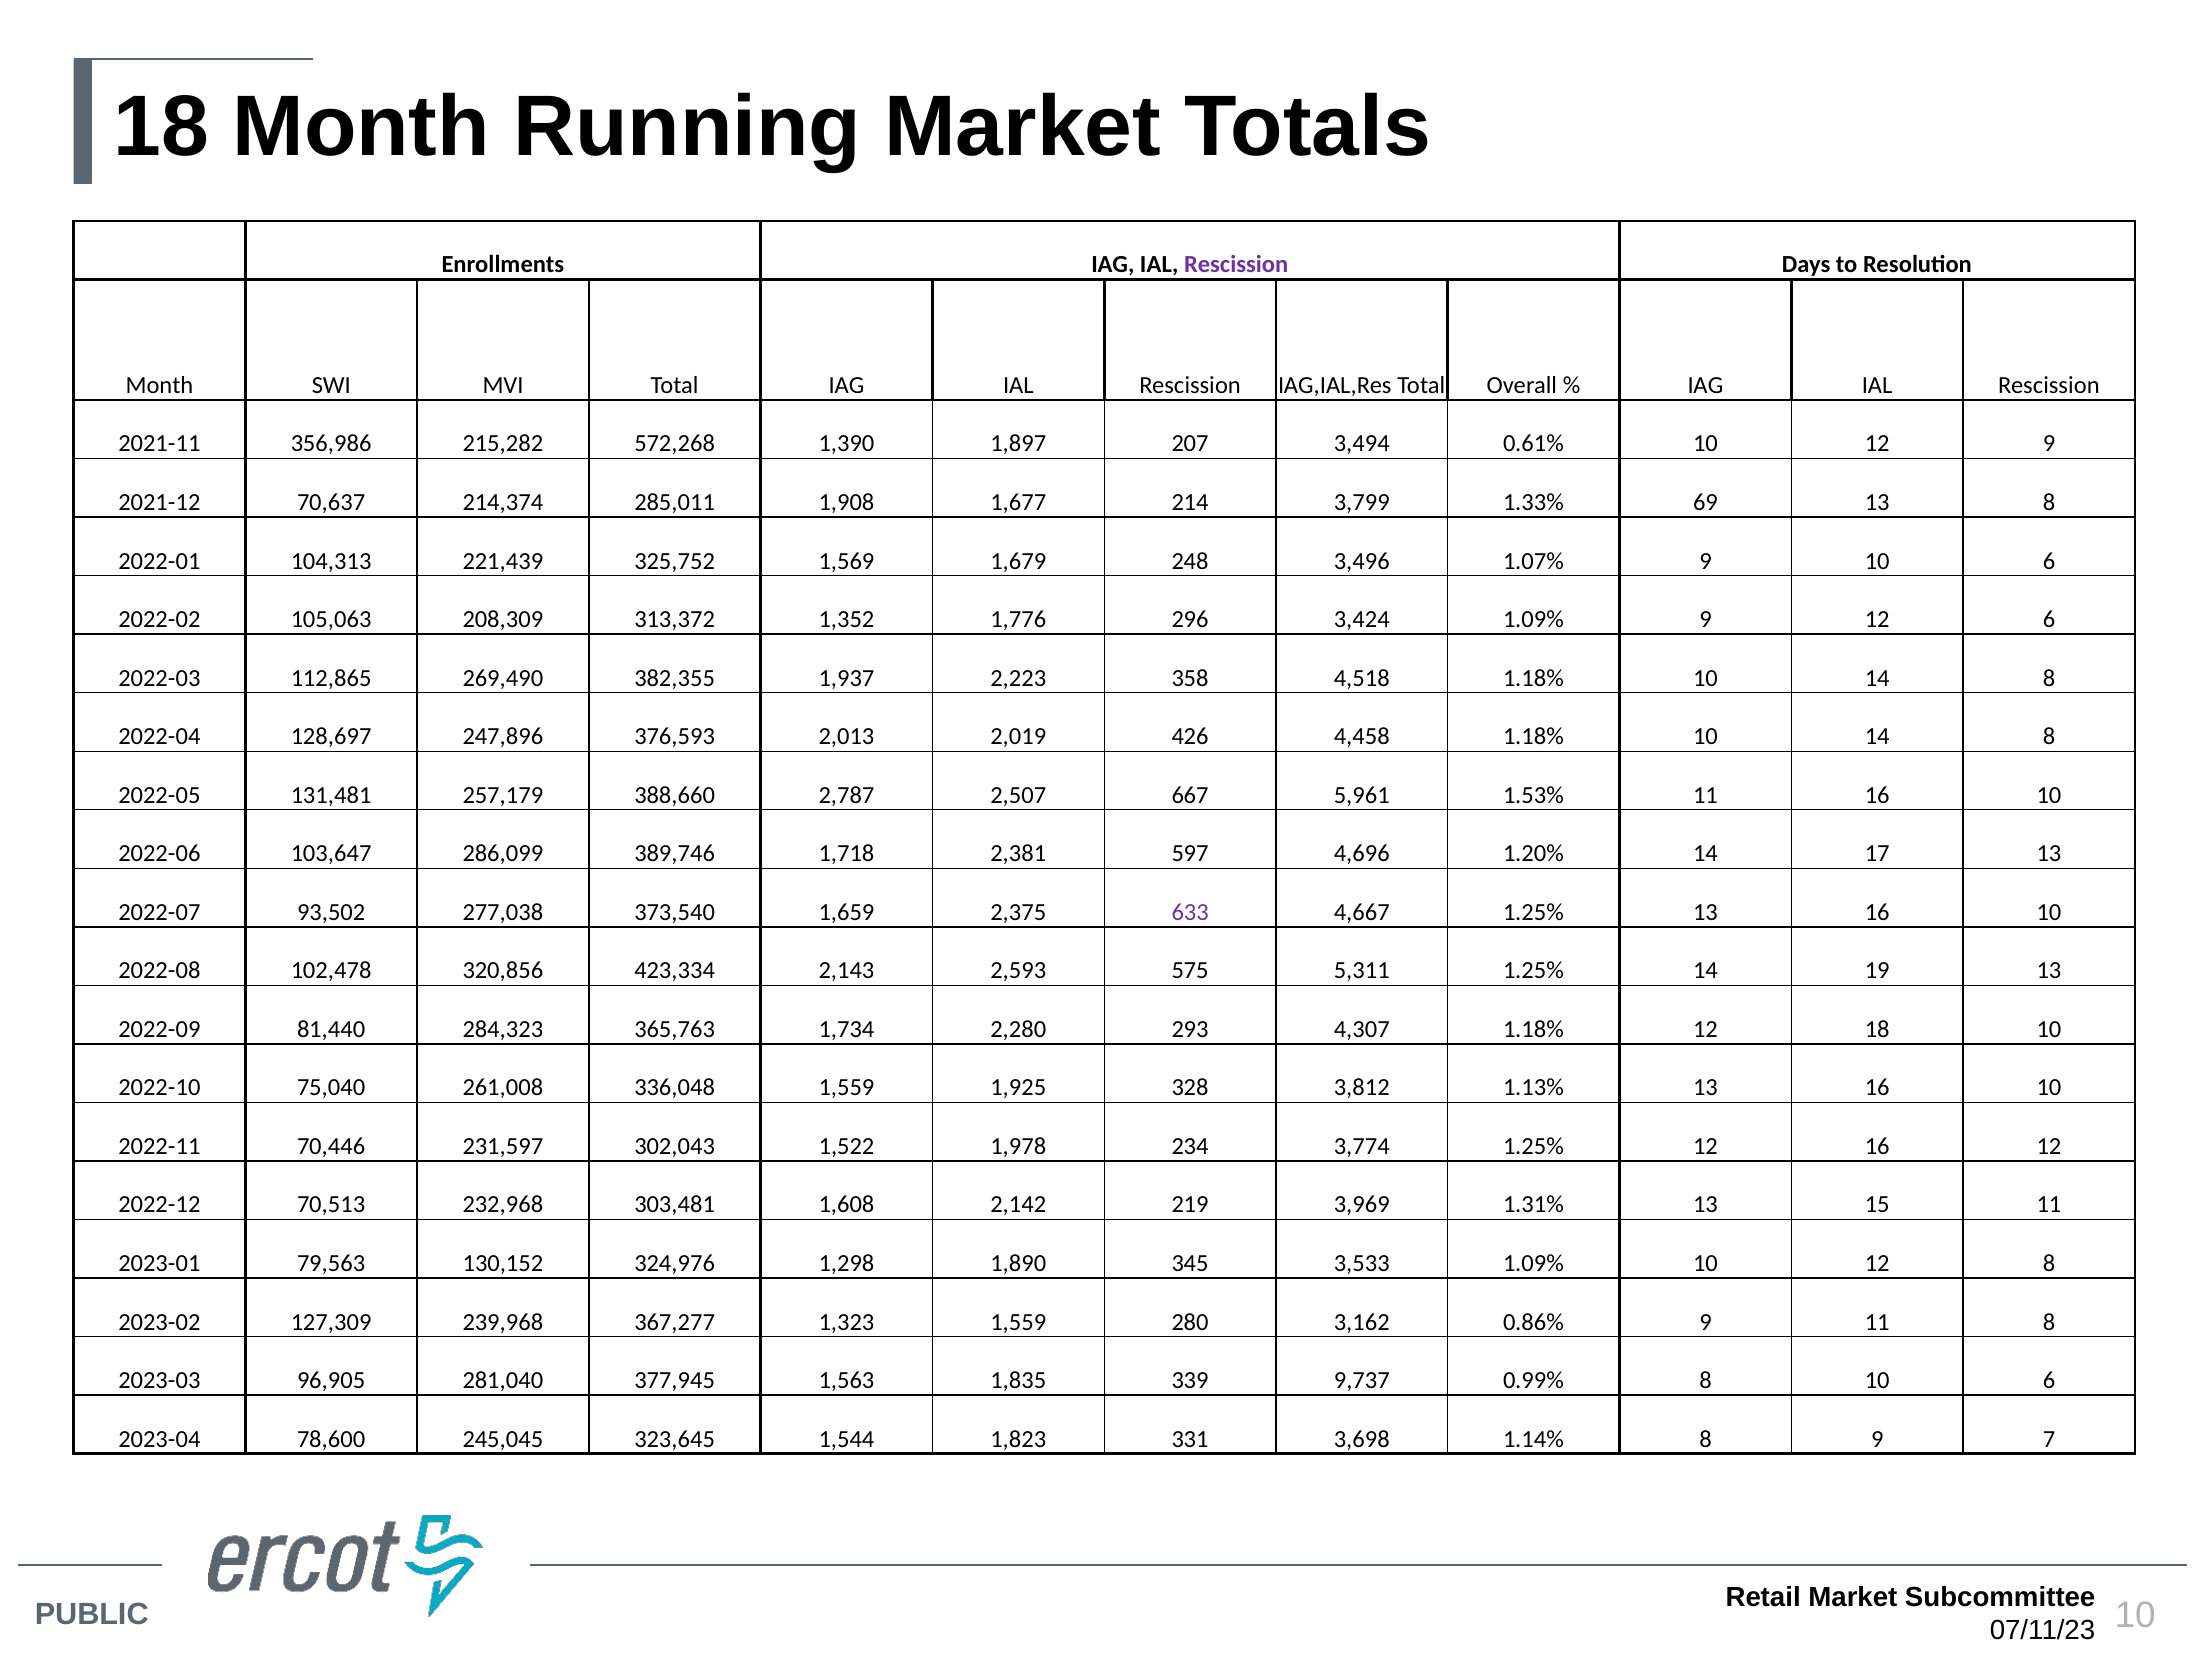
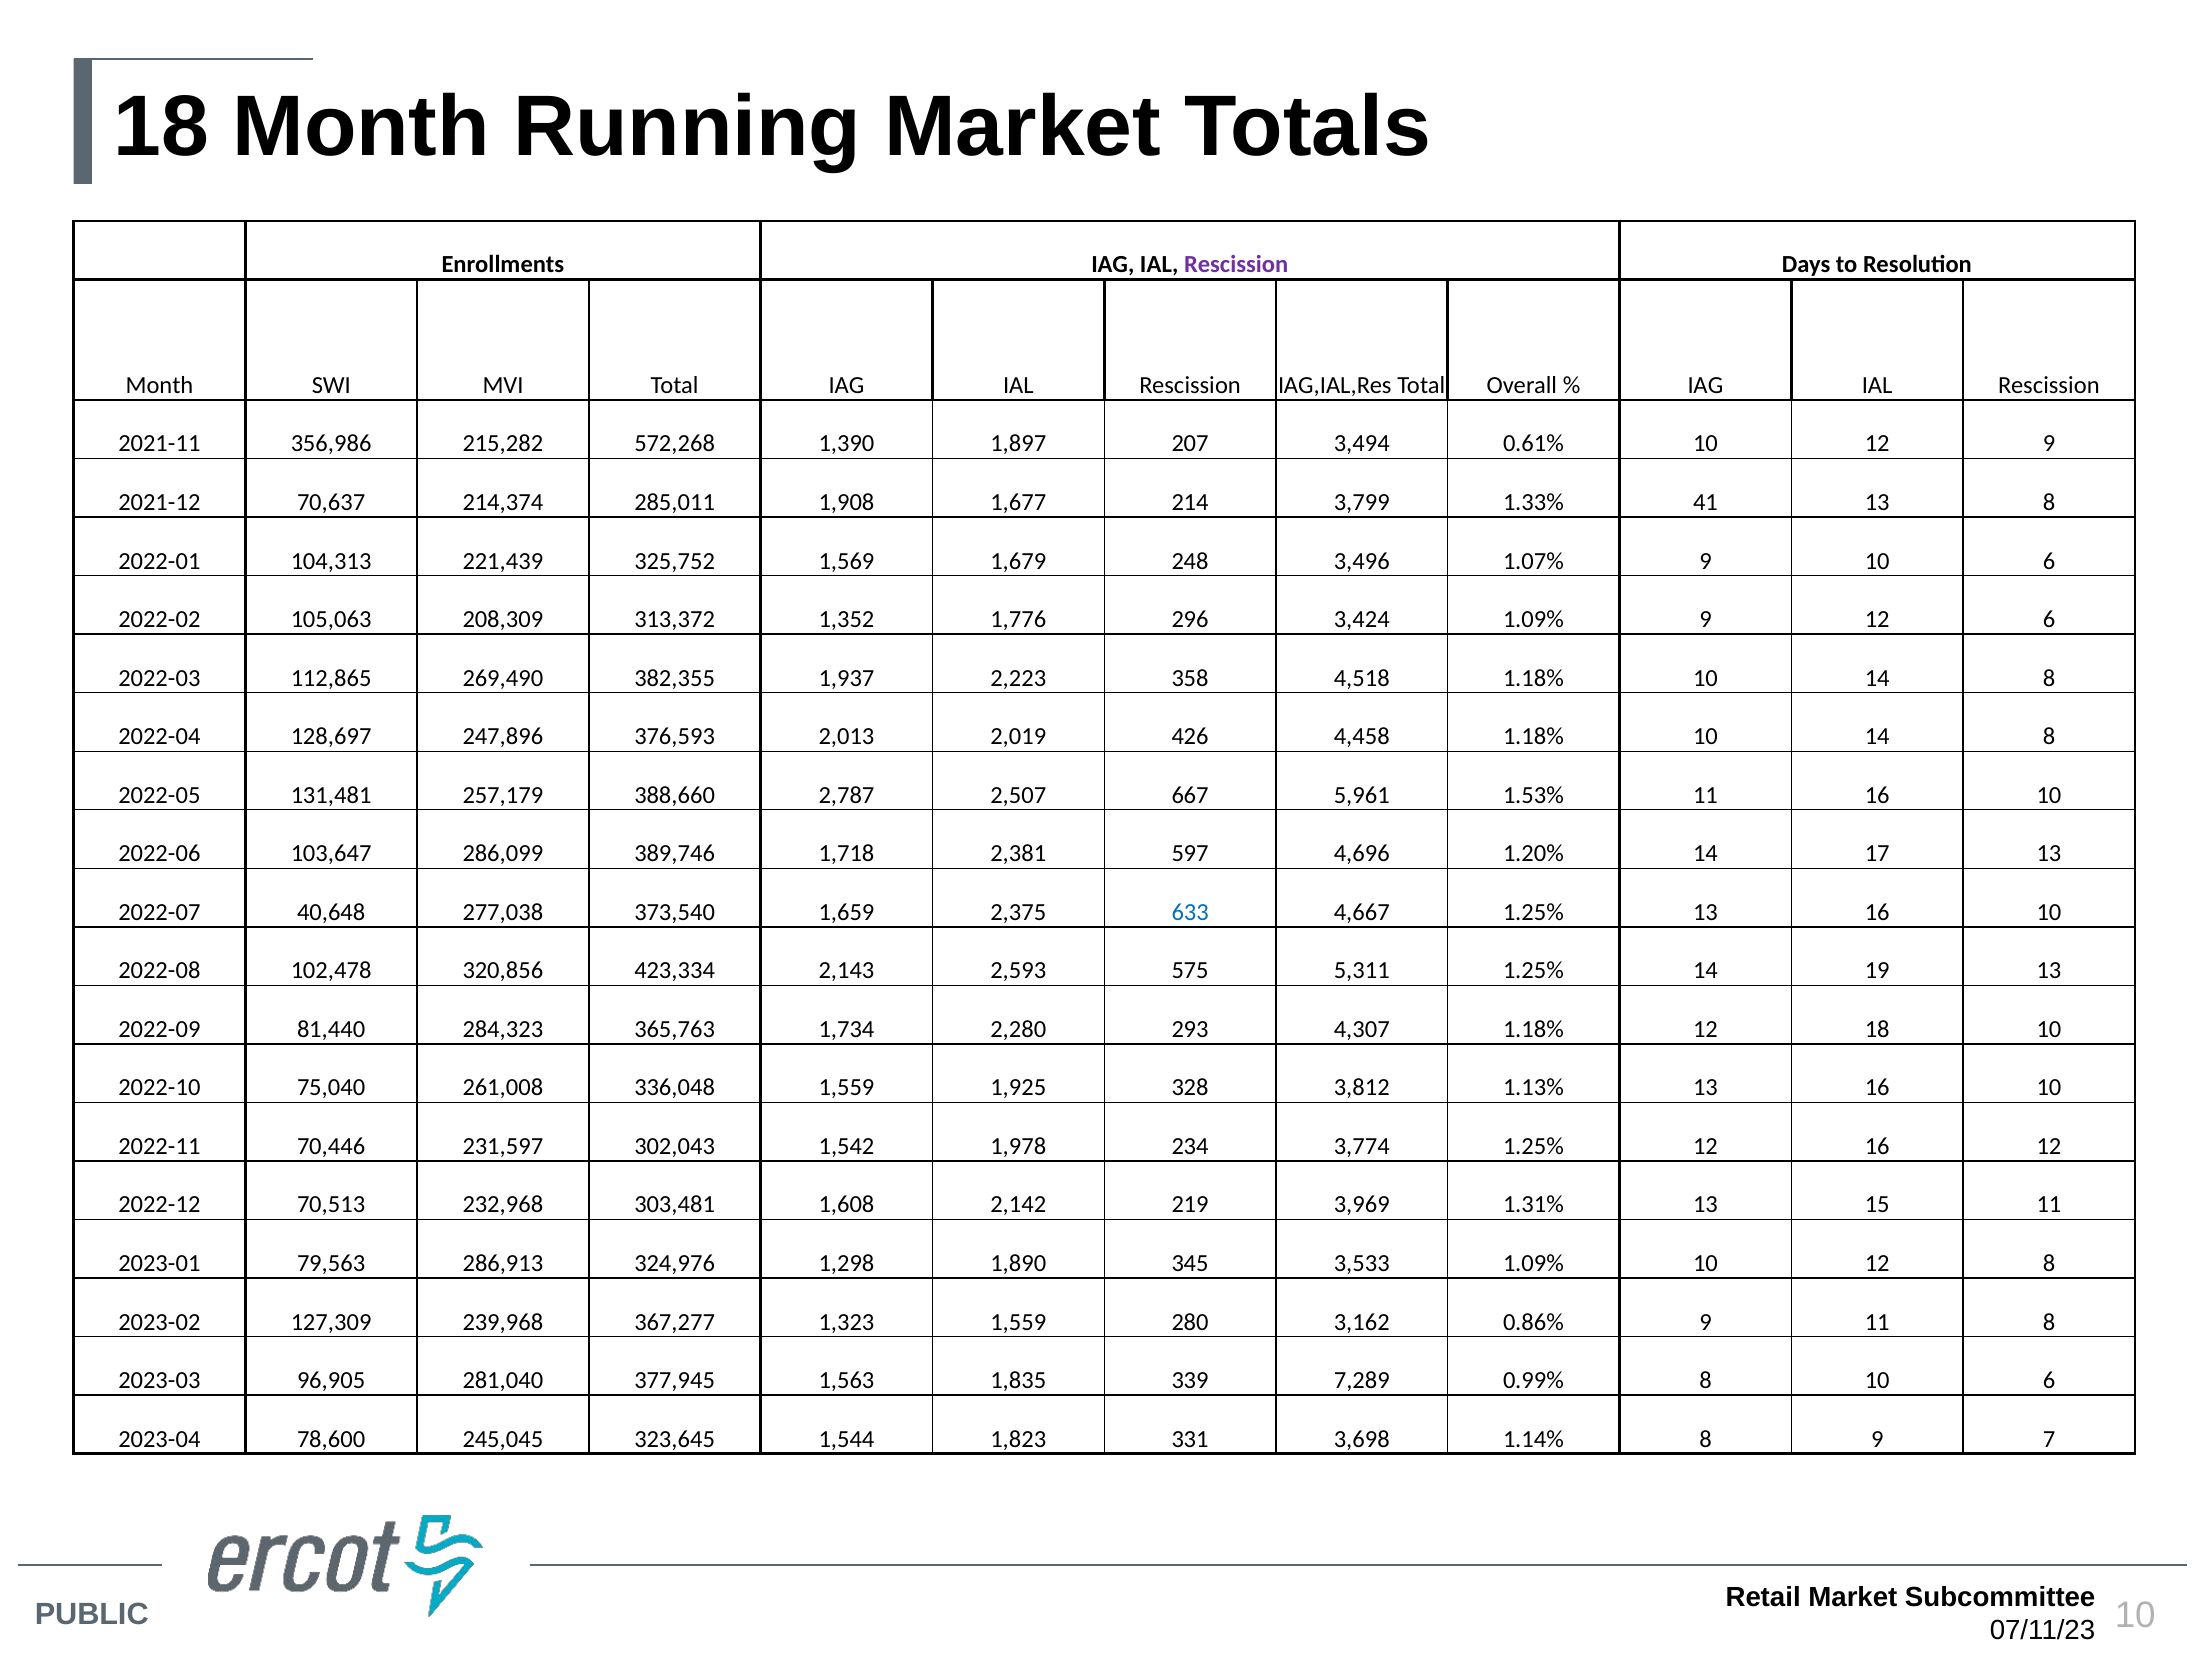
69: 69 -> 41
93,502: 93,502 -> 40,648
633 colour: purple -> blue
1,522: 1,522 -> 1,542
130,152: 130,152 -> 286,913
9,737: 9,737 -> 7,289
